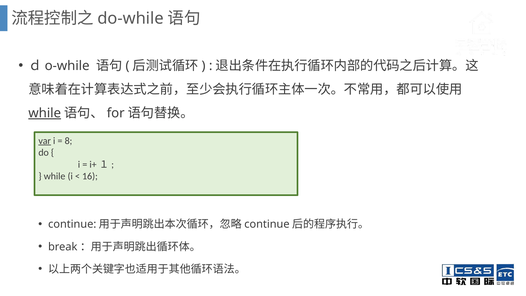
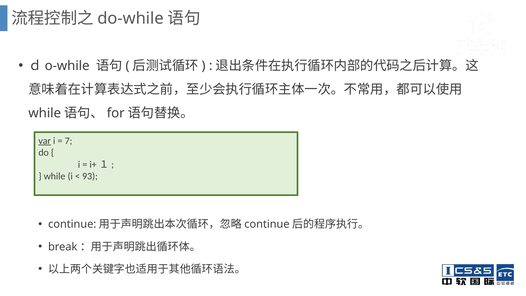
while at (45, 113) underline: present -> none
8: 8 -> 7
16: 16 -> 93
